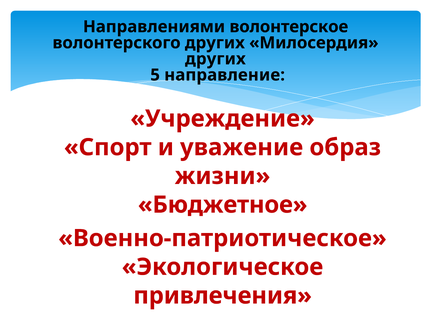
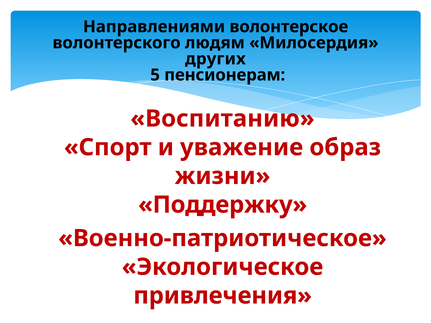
волонтерского других: других -> людям
направление: направление -> пенсионерам
Учреждение: Учреждение -> Воспитанию
Бюджетное: Бюджетное -> Поддержку
